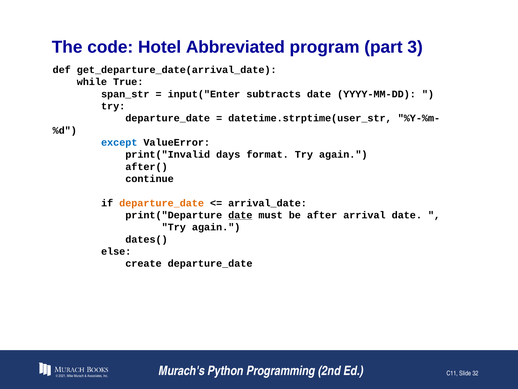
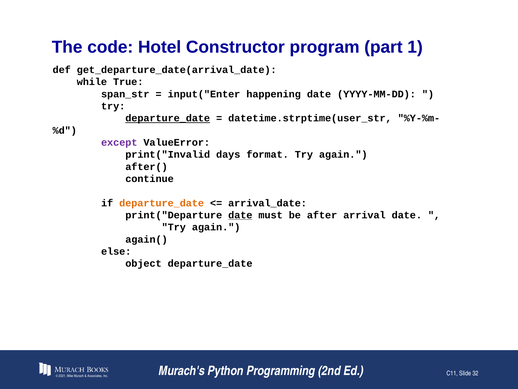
Abbreviated: Abbreviated -> Constructor
3: 3 -> 1
subtracts: subtracts -> happening
departure_date at (168, 118) underline: none -> present
except colour: blue -> purple
dates(: dates( -> again(
create: create -> object
